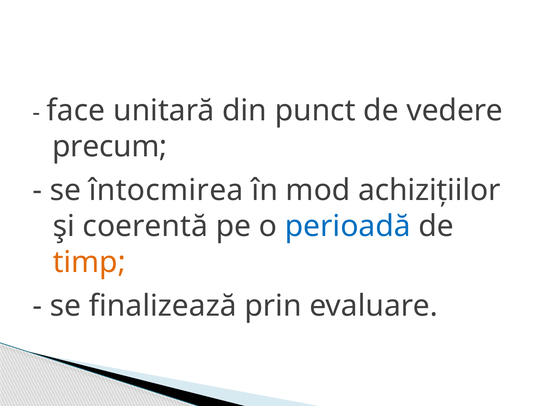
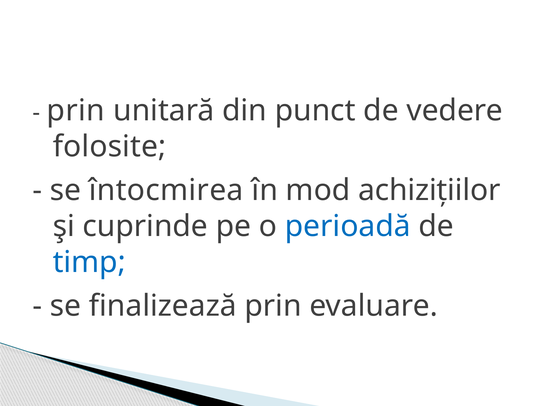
face at (76, 110): face -> prin
precum: precum -> folosite
coerentă: coerentă -> cuprinde
timp colour: orange -> blue
